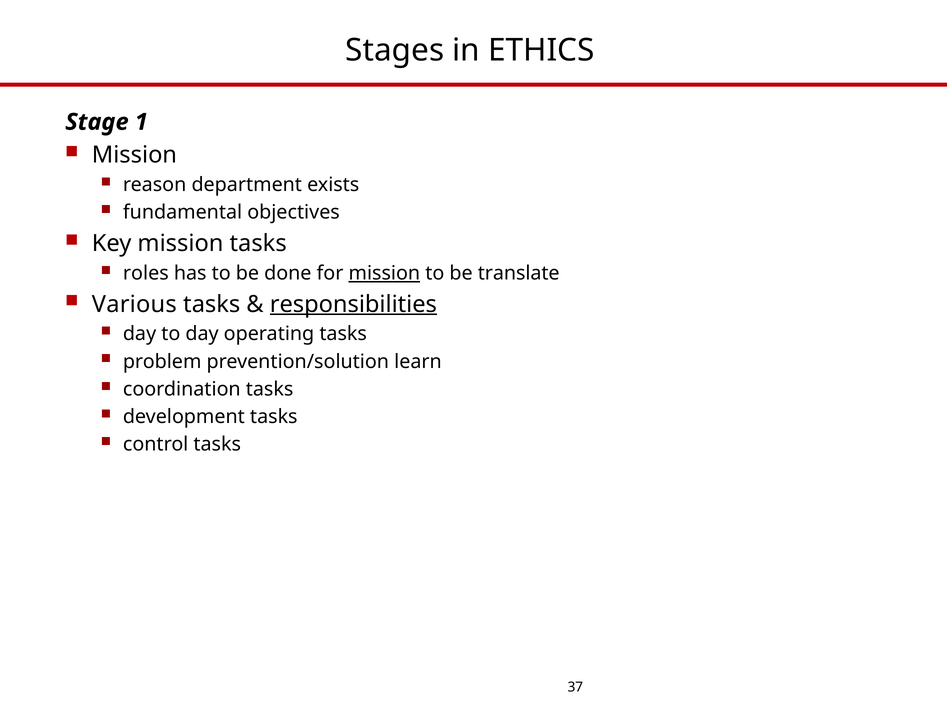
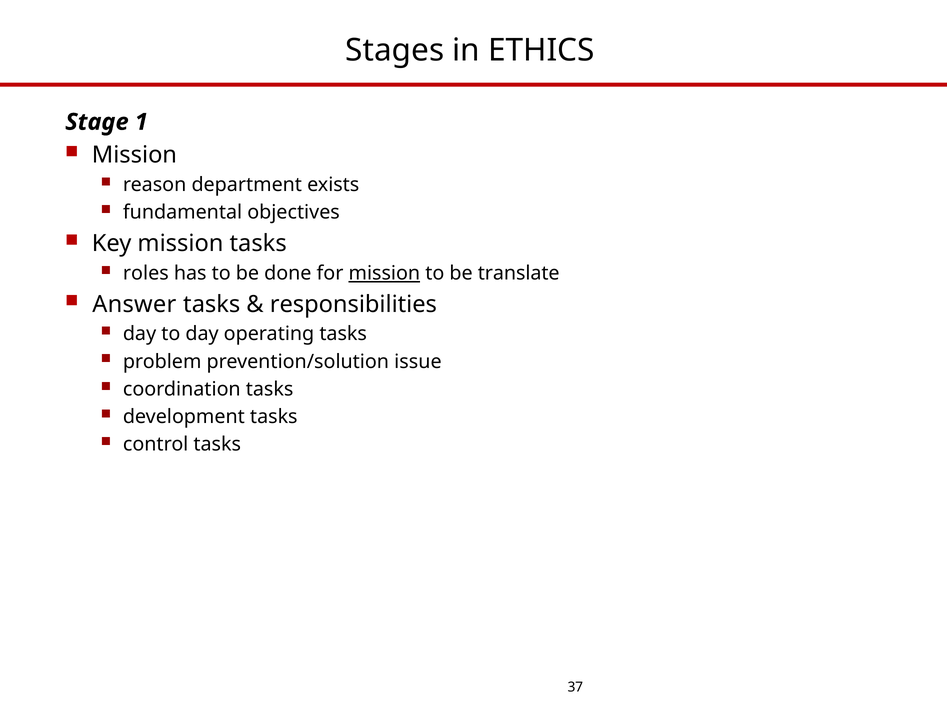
Various: Various -> Answer
responsibilities underline: present -> none
learn: learn -> issue
